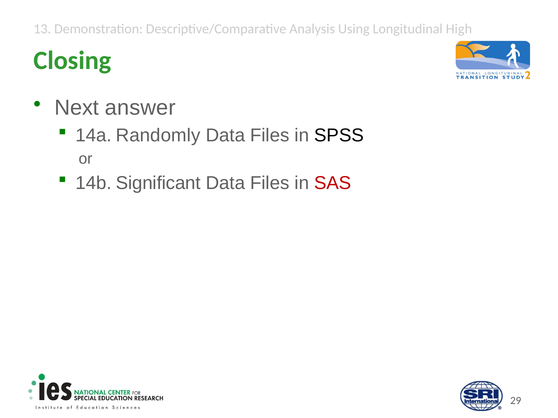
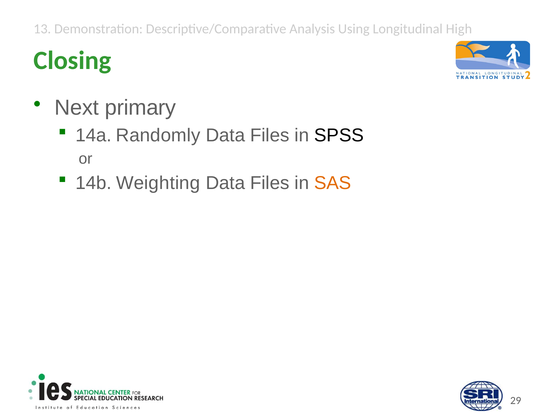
answer: answer -> primary
Significant: Significant -> Weighting
SAS colour: red -> orange
